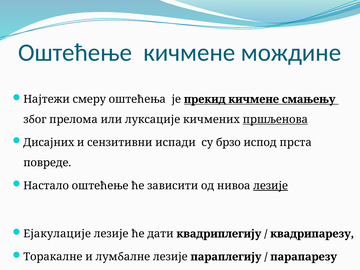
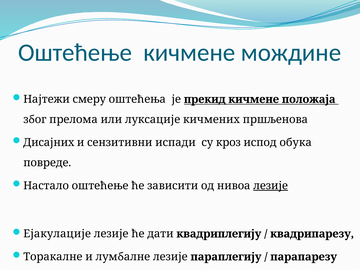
смањењу: смањењу -> положаја
пршљенова underline: present -> none
брзо: брзо -> кроз
прста: прста -> обука
